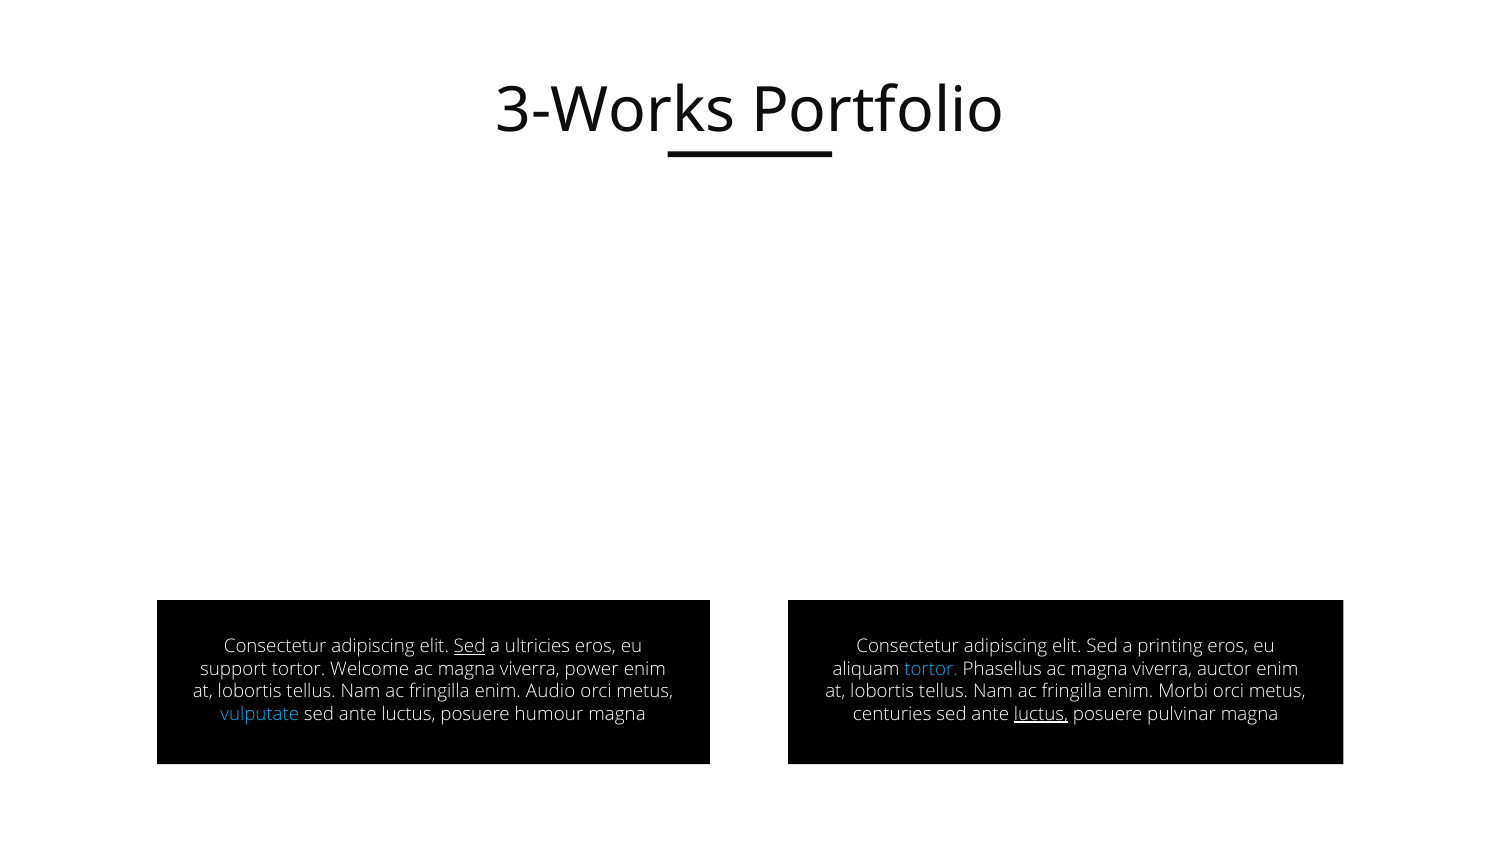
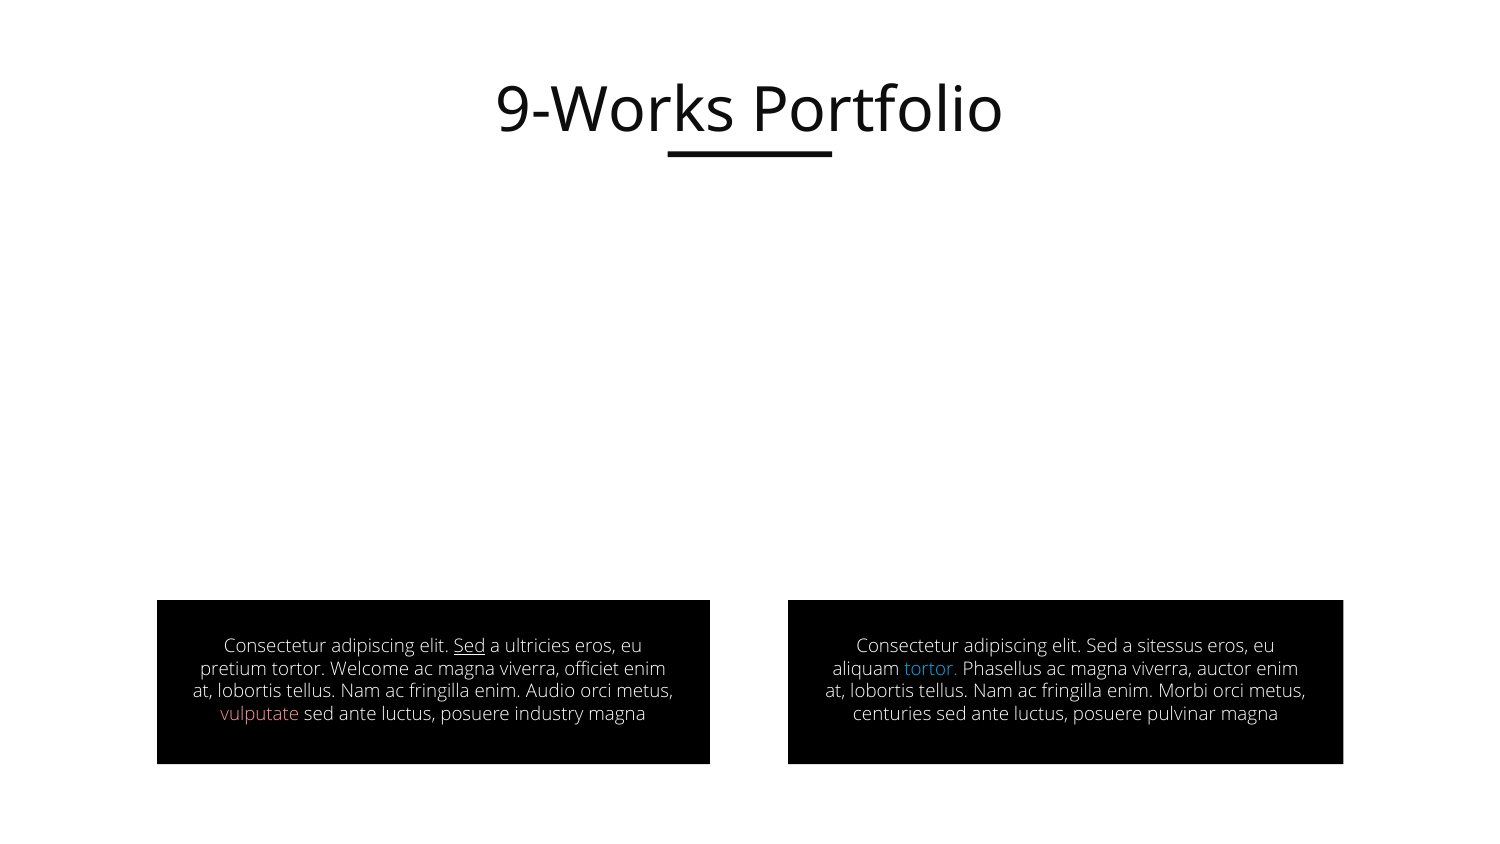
3-Works: 3-Works -> 9-Works
printing: printing -> sitessus
support: support -> pretium
power: power -> officiet
vulputate colour: light blue -> pink
humour: humour -> industry
luctus at (1041, 714) underline: present -> none
